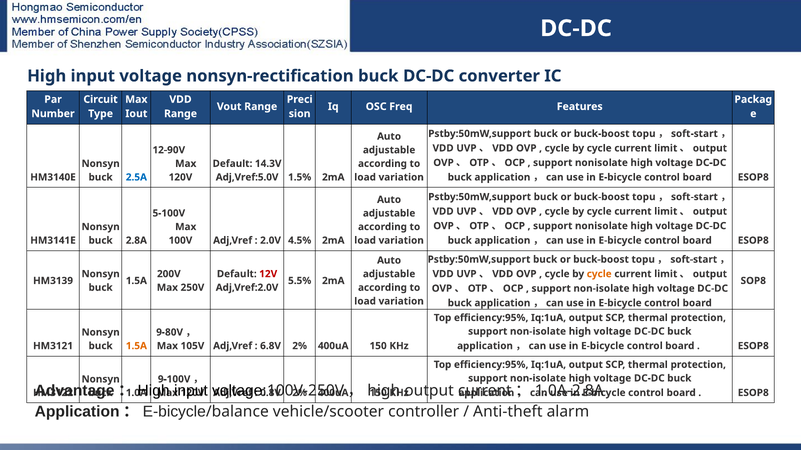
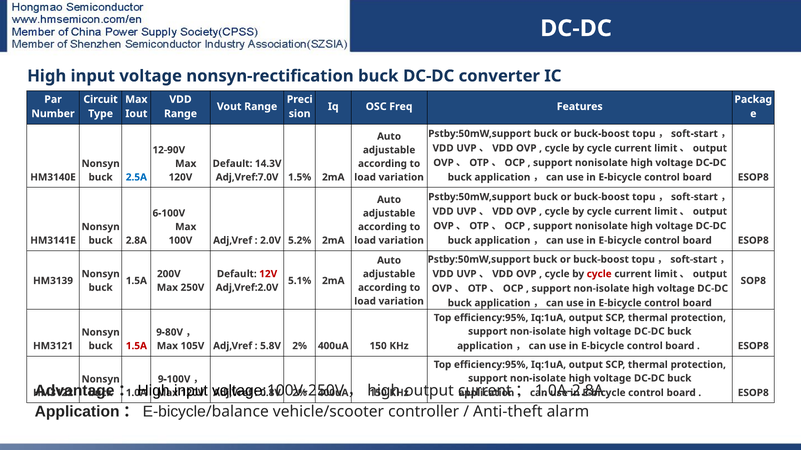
Adj,Vref:5.0V: Adj,Vref:5.0V -> Adj,Vref:7.0V
5-100V: 5-100V -> 6-100V
4.5%: 4.5% -> 5.2%
cycle at (599, 274) colour: orange -> red
5.5%: 5.5% -> 5.1%
1.5A at (136, 346) colour: orange -> red
6.8V: 6.8V -> 5.8V
